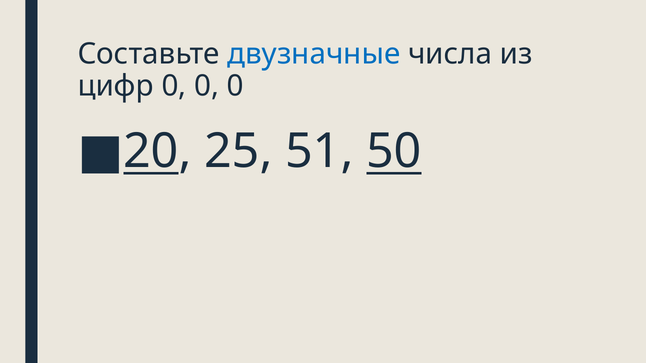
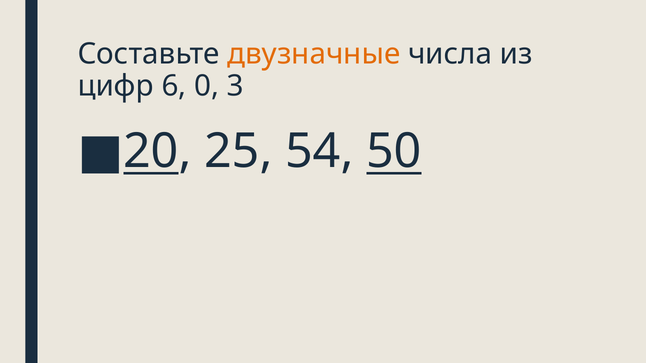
двузначные colour: blue -> orange
цифр 0: 0 -> 6
0 at (235, 86): 0 -> 3
51: 51 -> 54
